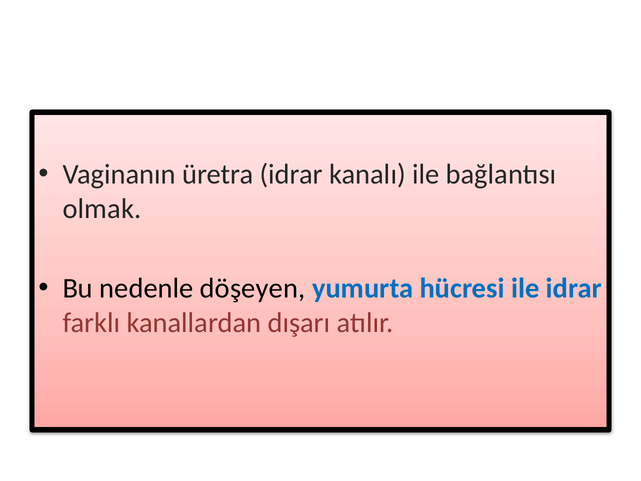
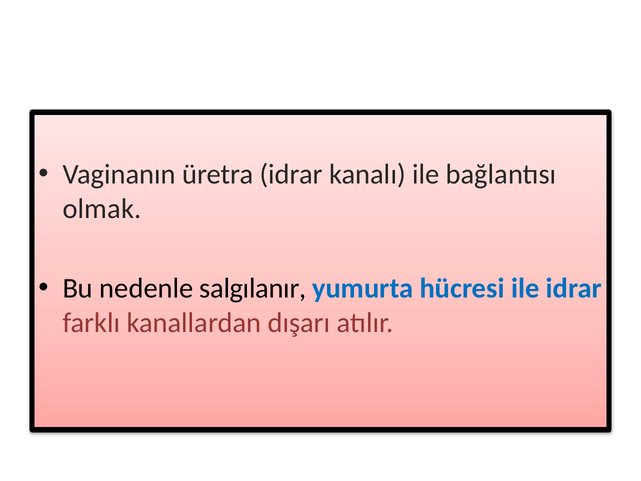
döşeyen: döşeyen -> salgılanır
